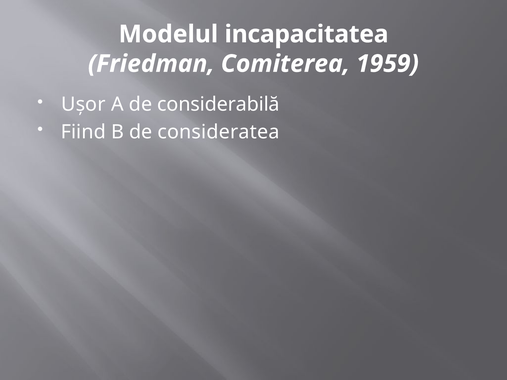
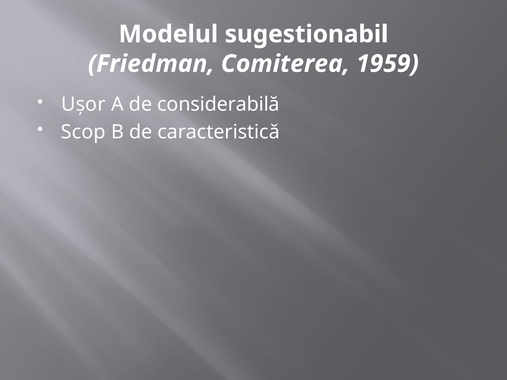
incapacitatea: incapacitatea -> sugestionabil
Fiind: Fiind -> Scop
consideratea: consideratea -> caracteristică
